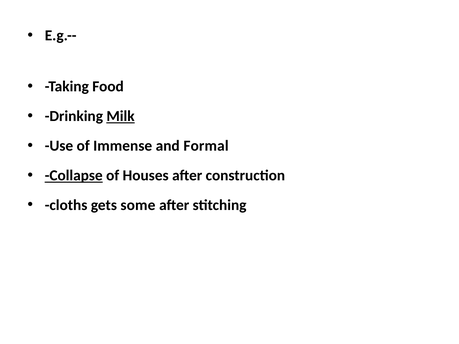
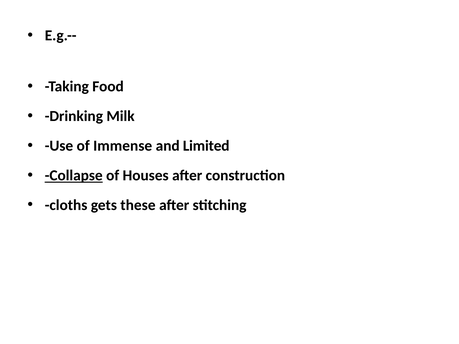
Milk underline: present -> none
Formal: Formal -> Limited
some: some -> these
